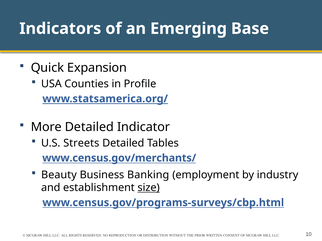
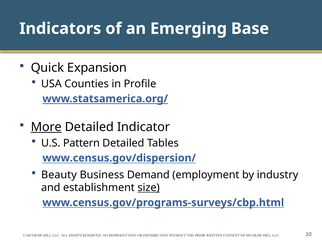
More underline: none -> present
Streets: Streets -> Pattern
www.census.gov/merchants/: www.census.gov/merchants/ -> www.census.gov/dispersion/
Banking: Banking -> Demand
